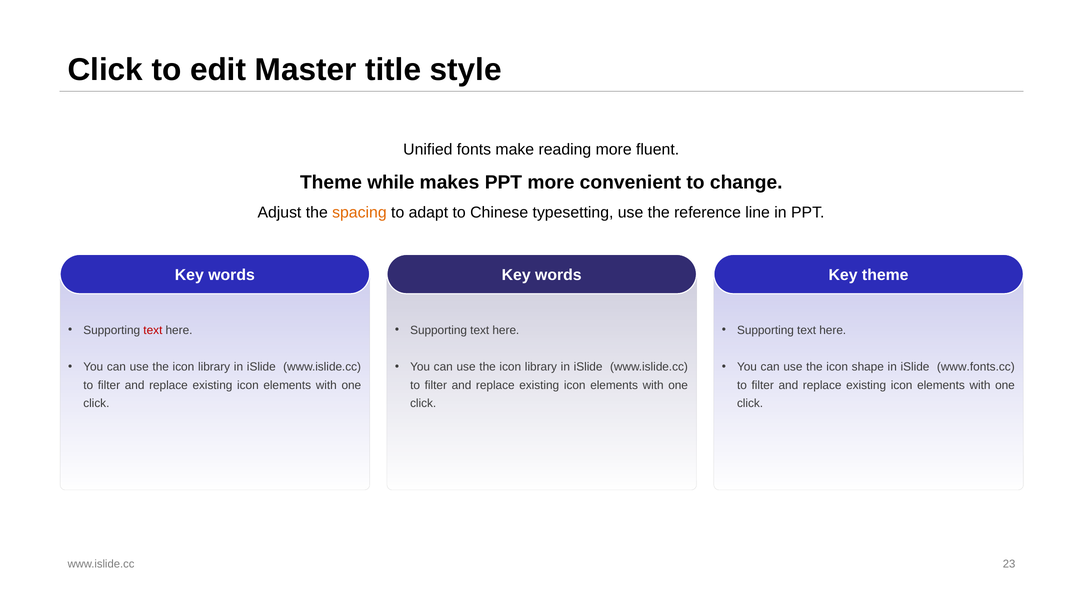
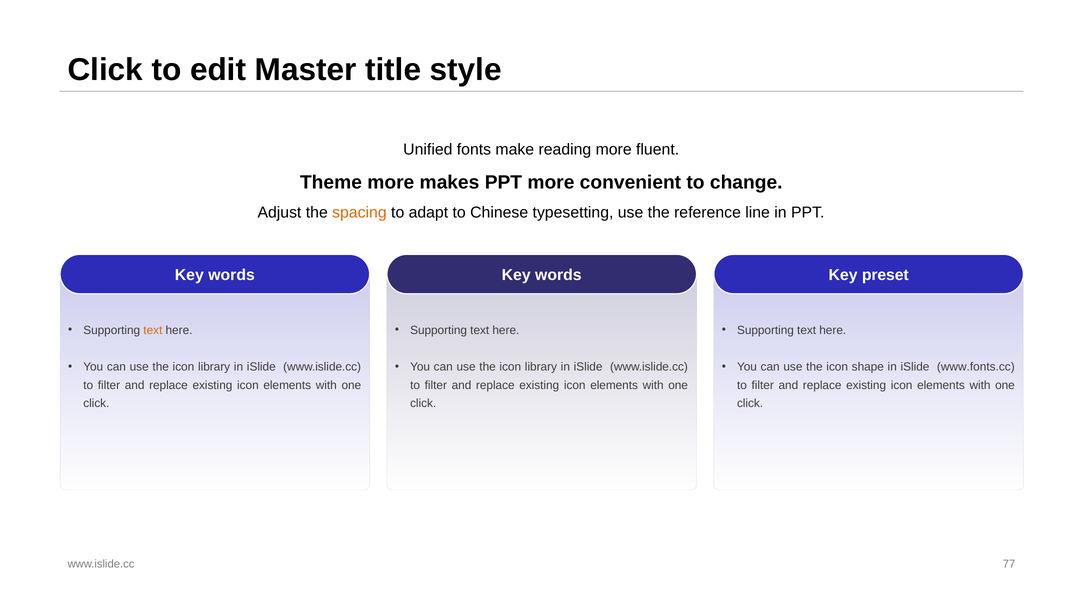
Theme while: while -> more
Key theme: theme -> preset
text at (153, 330) colour: red -> orange
23: 23 -> 77
